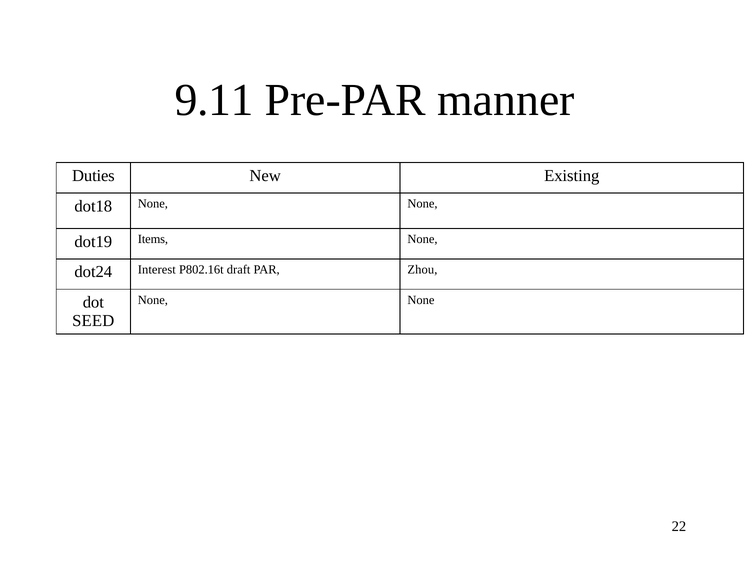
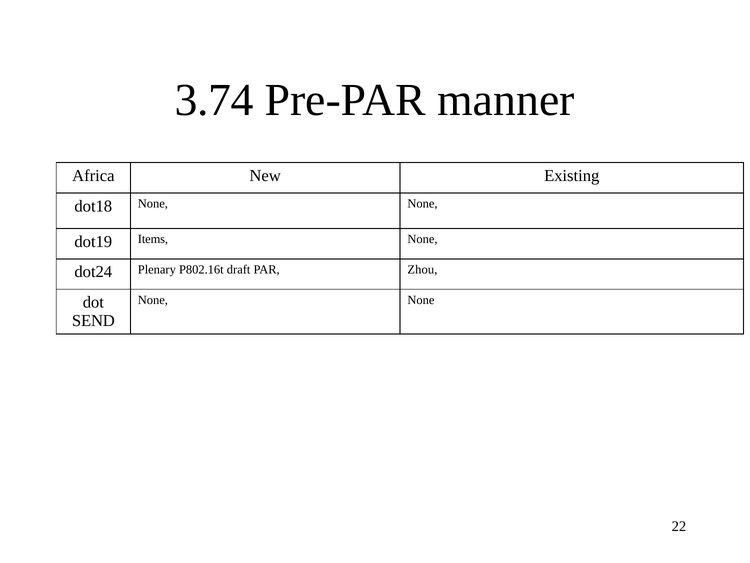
9.11: 9.11 -> 3.74
Duties: Duties -> Africa
Interest: Interest -> Plenary
SEED: SEED -> SEND
